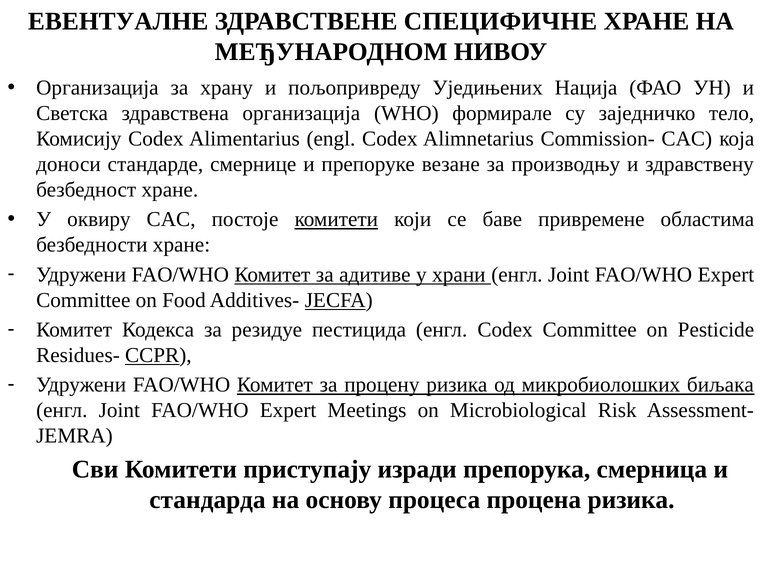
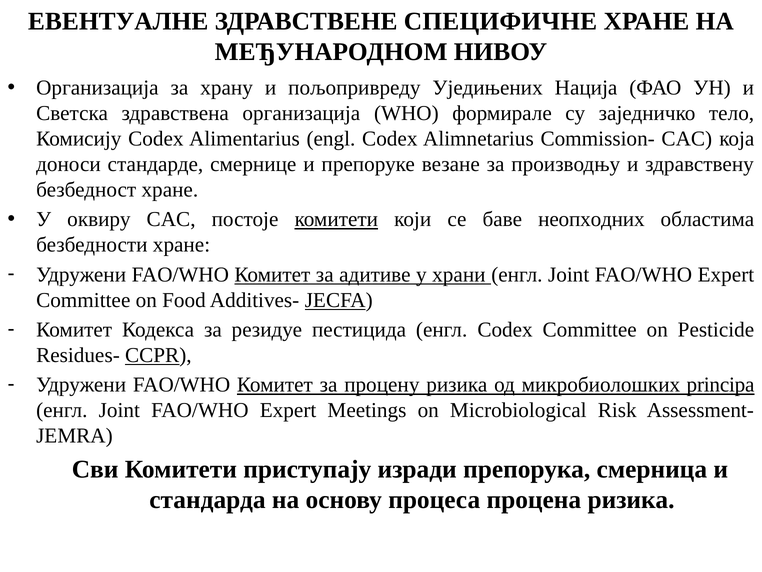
привремене: привремене -> неопходних
биљака: биљака -> principa
